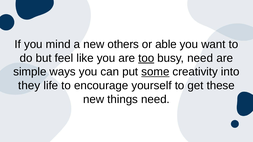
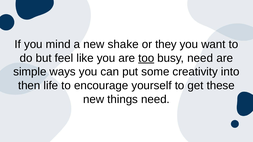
others: others -> shake
able: able -> they
some underline: present -> none
they: they -> then
